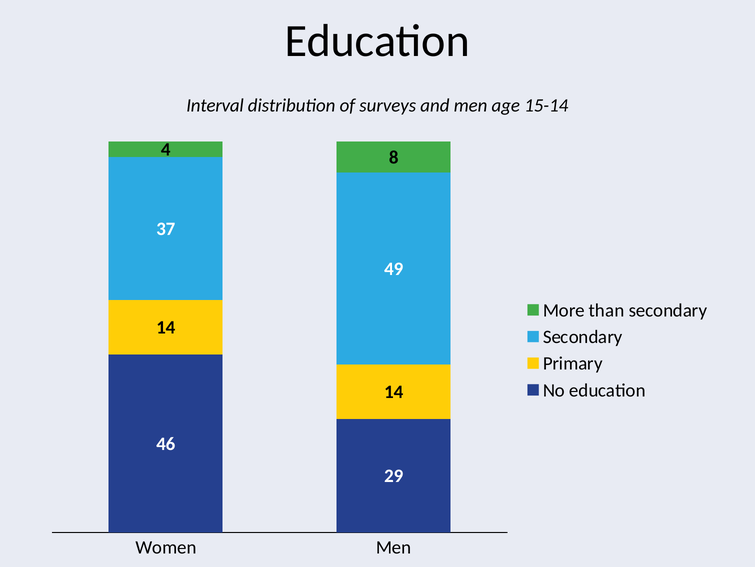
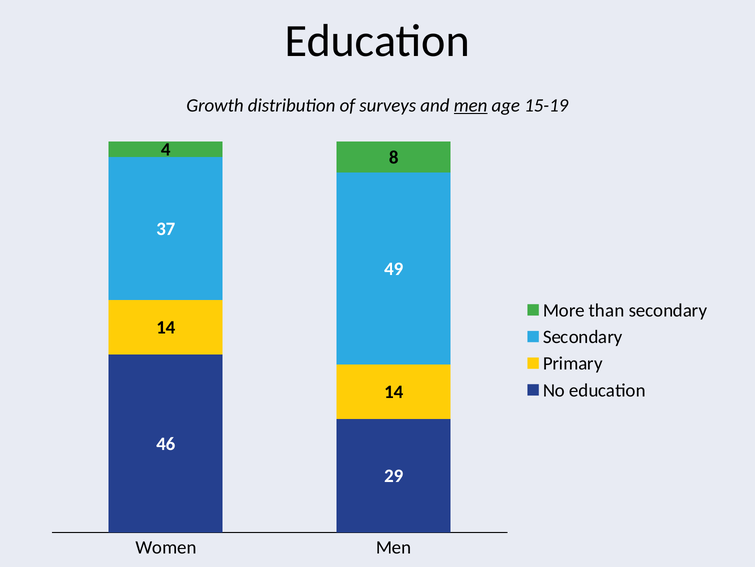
Interval: Interval -> Growth
men at (471, 105) underline: none -> present
15-14: 15-14 -> 15-19
